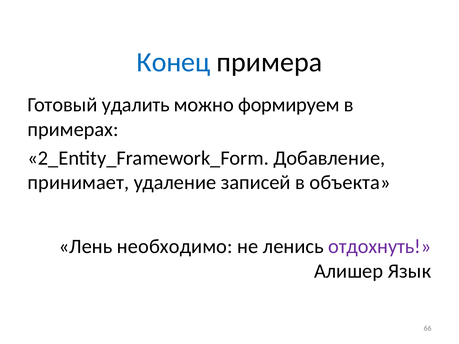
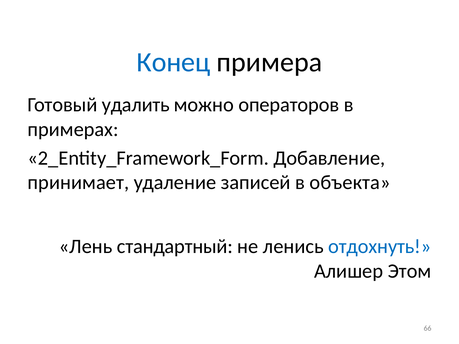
формируем: формируем -> операторов
необходимо: необходимо -> стандартный
отдохнуть colour: purple -> blue
Язык: Язык -> Этом
